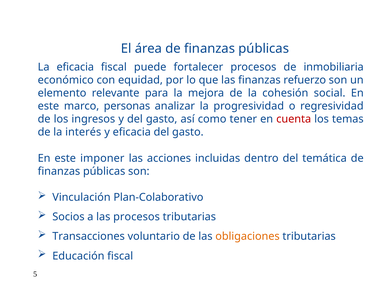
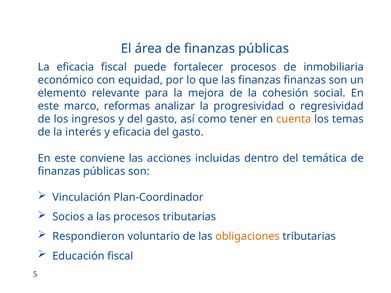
finanzas refuerzo: refuerzo -> finanzas
personas: personas -> reformas
cuenta colour: red -> orange
imponer: imponer -> conviene
Plan-Colaborativo: Plan-Colaborativo -> Plan-Coordinador
Transacciones: Transacciones -> Respondieron
